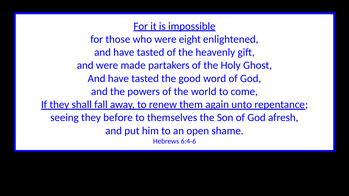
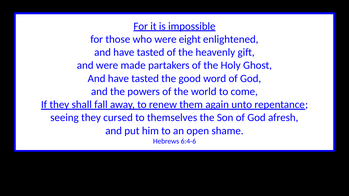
before: before -> cursed
